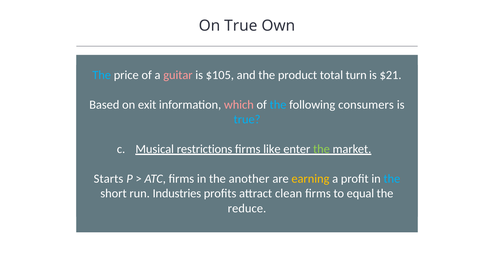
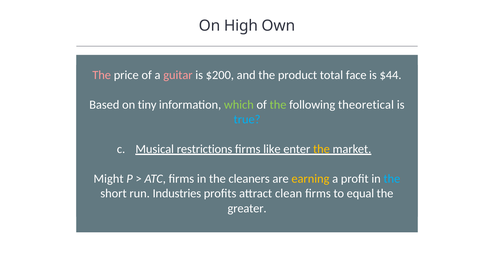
On True: True -> High
The at (102, 75) colour: light blue -> pink
$105: $105 -> $200
turn: turn -> face
$21: $21 -> $44
exit: exit -> tiny
which colour: pink -> light green
the at (278, 105) colour: light blue -> light green
consumers: consumers -> theoretical
the at (321, 149) colour: light green -> yellow
Starts: Starts -> Might
another: another -> cleaners
reduce: reduce -> greater
